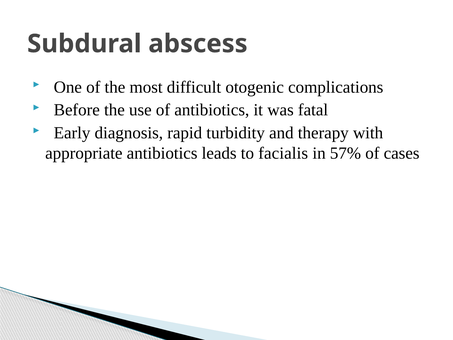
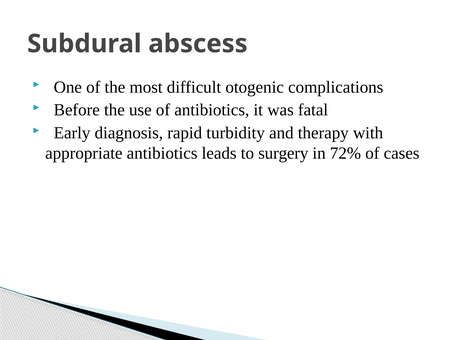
facialis: facialis -> surgery
57%: 57% -> 72%
